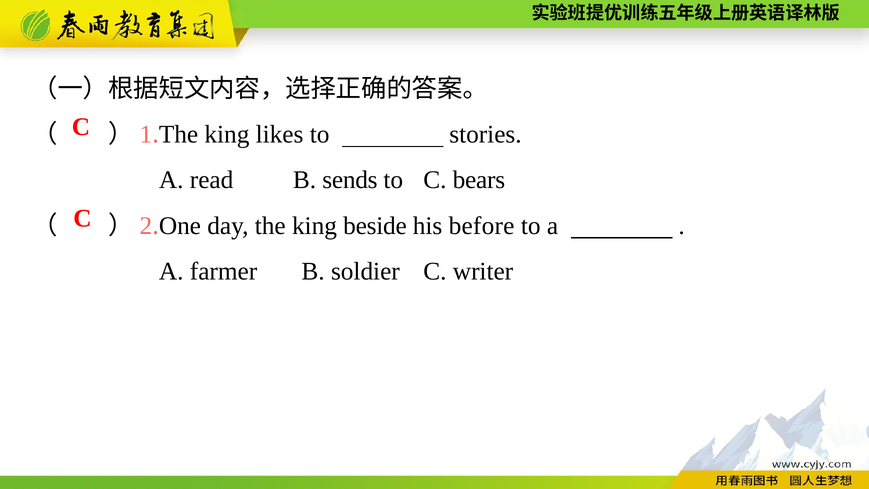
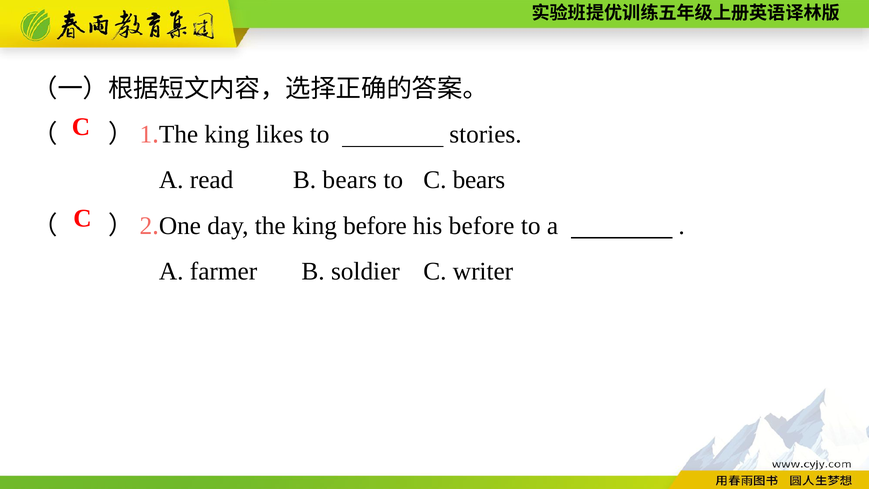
B sends: sends -> bears
king beside: beside -> before
